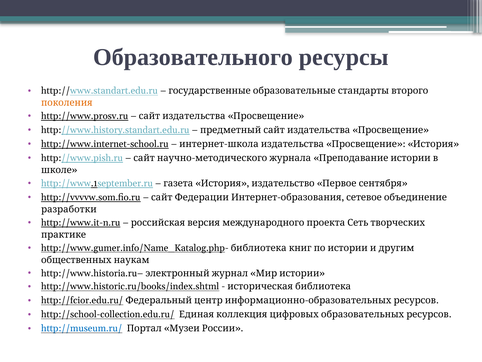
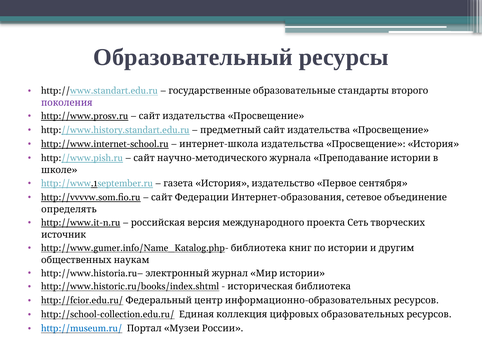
Образовательного: Образовательного -> Образовательный
поколения colour: orange -> purple
разработки: разработки -> определять
практике: практике -> источник
